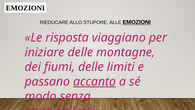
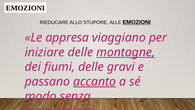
risposta: risposta -> appresa
montagne underline: none -> present
limiti: limiti -> gravi
